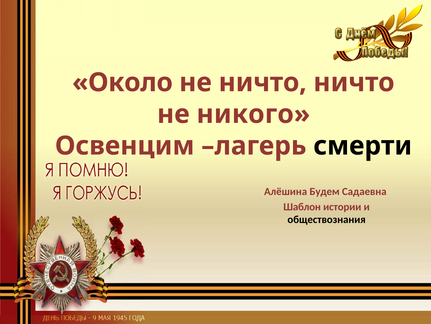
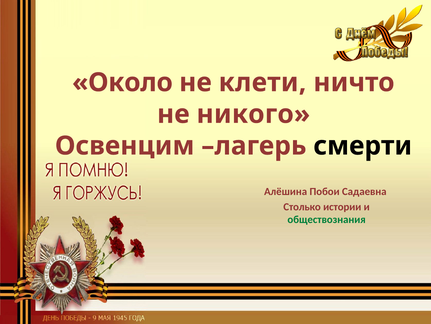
не ничто: ничто -> клети
Будем: Будем -> Побои
Шаблон: Шаблон -> Столько
обществознания colour: black -> green
